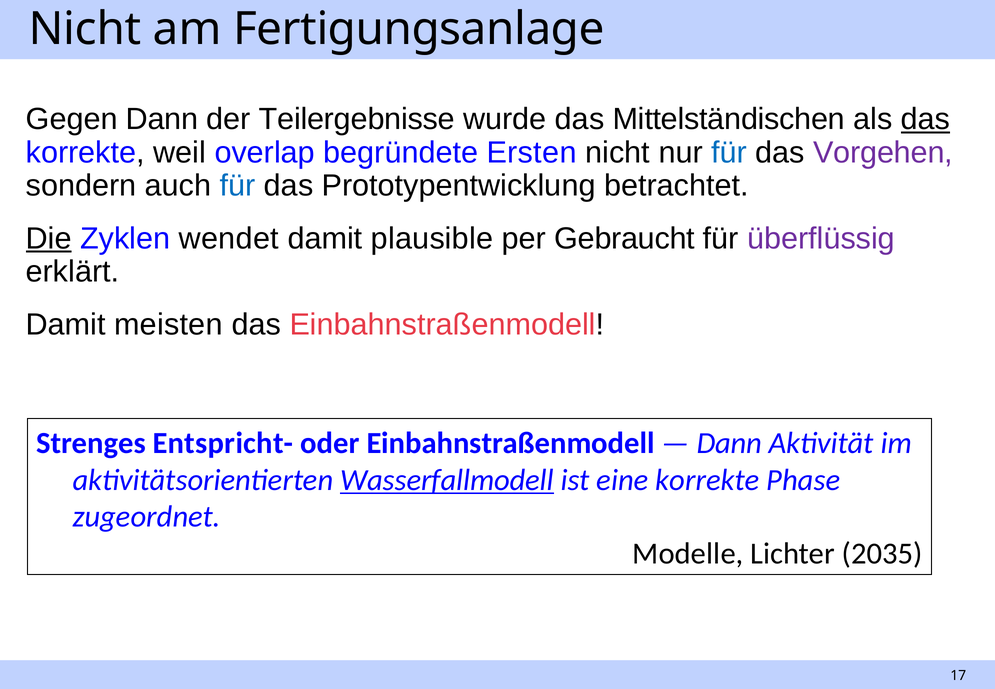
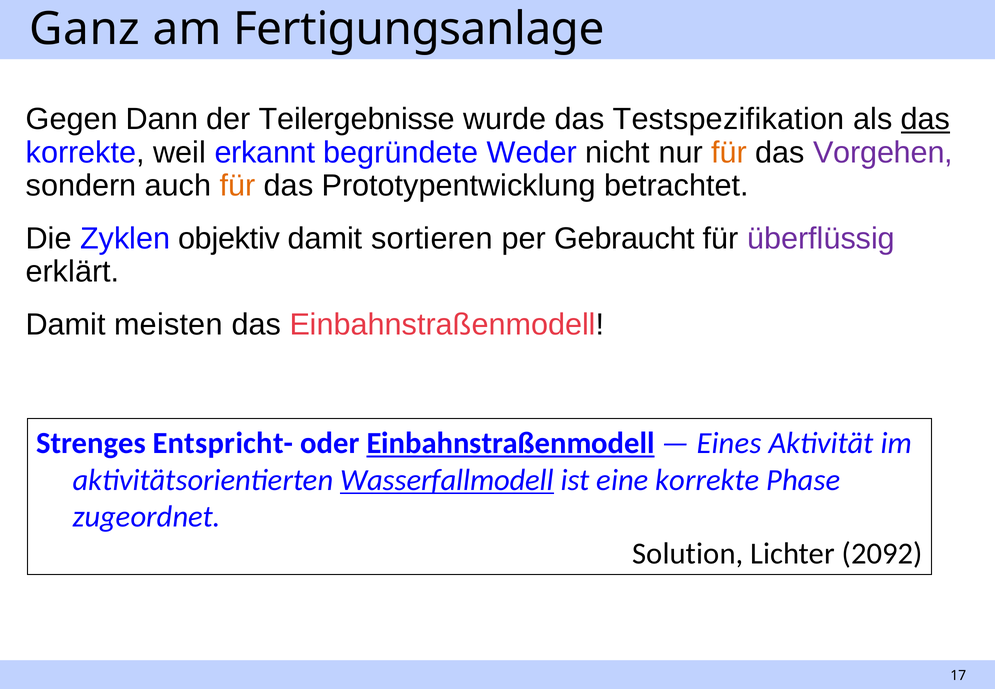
Nicht at (85, 29): Nicht -> Ganz
Mittelständischen: Mittelständischen -> Testspezifikation
overlap: overlap -> erkannt
Ersten: Ersten -> Weder
für at (729, 152) colour: blue -> orange
für at (238, 185) colour: blue -> orange
Die underline: present -> none
wendet: wendet -> objektiv
plausible: plausible -> sortieren
Einbahnstraßenmodell at (511, 443) underline: none -> present
Dann at (729, 443): Dann -> Eines
Modelle: Modelle -> Solution
2035: 2035 -> 2092
